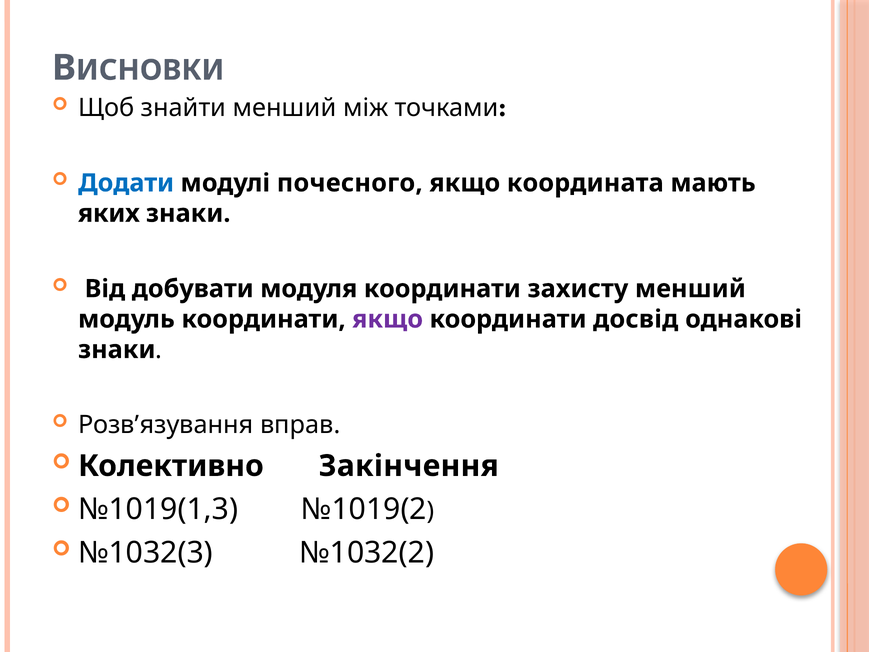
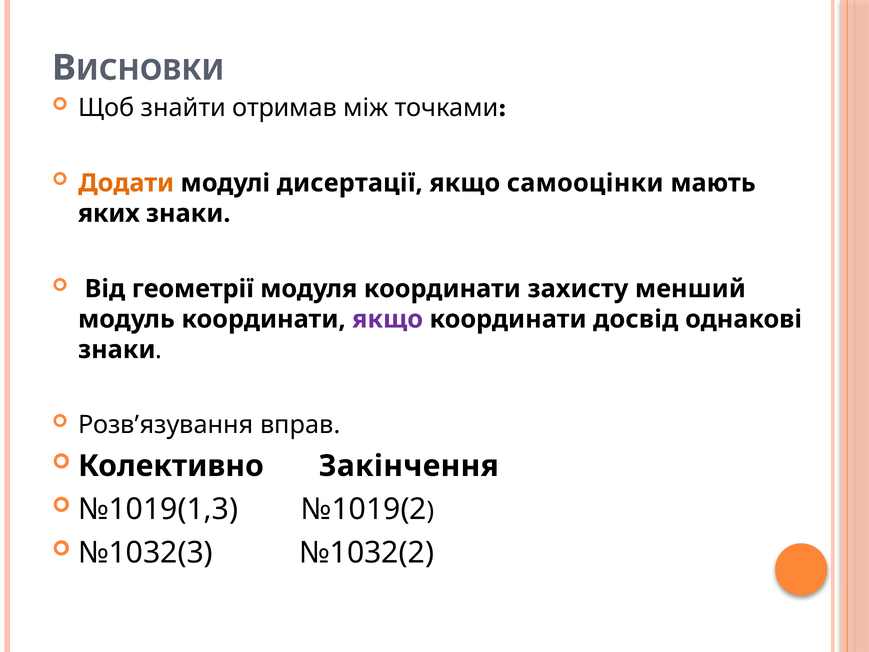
знайти менший: менший -> отримав
Додати colour: blue -> orange
почесного: почесного -> дисертації
координата: координата -> самооцінки
добувати: добувати -> геометрії
